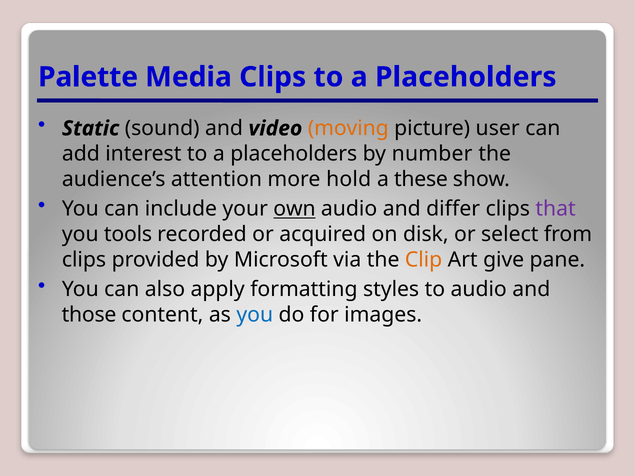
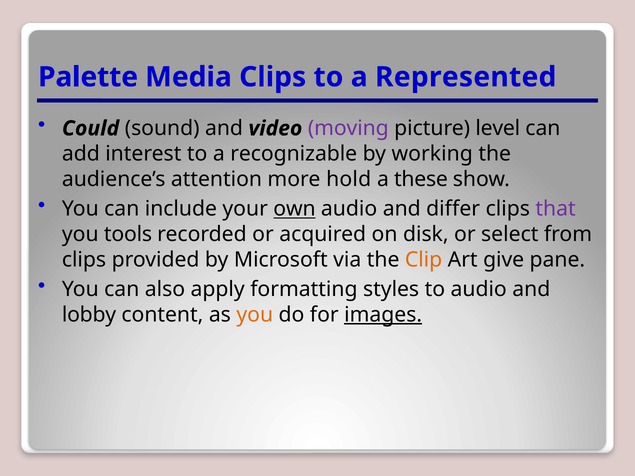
Clips to a Placeholders: Placeholders -> Represented
Static: Static -> Could
moving colour: orange -> purple
user: user -> level
interest to a placeholders: placeholders -> recognizable
number: number -> working
those: those -> lobby
you at (255, 315) colour: blue -> orange
images underline: none -> present
